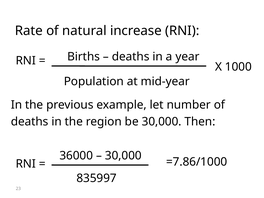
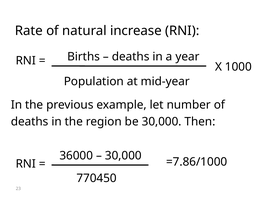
835997: 835997 -> 770450
